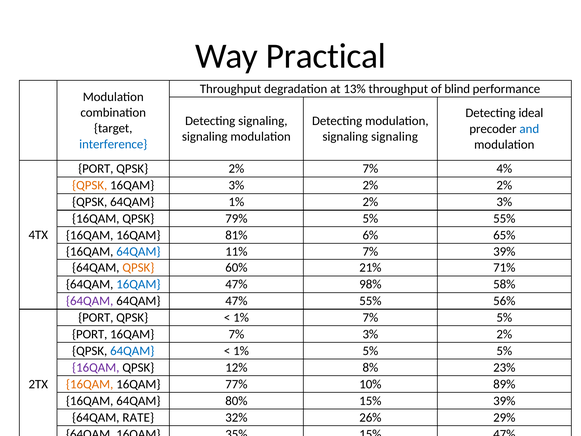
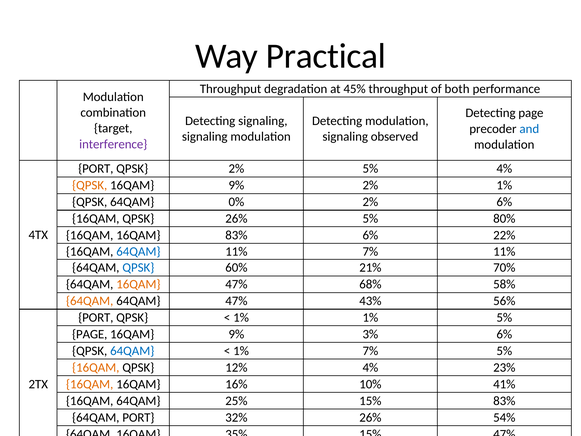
13%: 13% -> 45%
blind: blind -> both
Detecting ideal: ideal -> page
signaling at (395, 137): signaling -> observed
interference colour: blue -> purple
2% 7%: 7% -> 5%
3% at (236, 185): 3% -> 9%
2% 2%: 2% -> 1%
64QAM 1%: 1% -> 0%
2% 3%: 3% -> 6%
QPSK 79%: 79% -> 26%
5% 55%: 55% -> 80%
16QAM 81%: 81% -> 83%
65%: 65% -> 22%
7% 39%: 39% -> 11%
QPSK at (138, 268) colour: orange -> blue
71%: 71% -> 70%
16QAM at (138, 284) colour: blue -> orange
98%: 98% -> 68%
64QAM at (90, 301) colour: purple -> orange
47% 55%: 55% -> 43%
1% 7%: 7% -> 1%
PORT at (90, 334): PORT -> PAGE
7% at (236, 334): 7% -> 9%
2% at (504, 334): 2% -> 6%
1% 5%: 5% -> 7%
16QAM at (96, 367) colour: purple -> orange
12% 8%: 8% -> 4%
77%: 77% -> 16%
89%: 89% -> 41%
80%: 80% -> 25%
15% 39%: 39% -> 83%
64QAM RATE: RATE -> PORT
29%: 29% -> 54%
